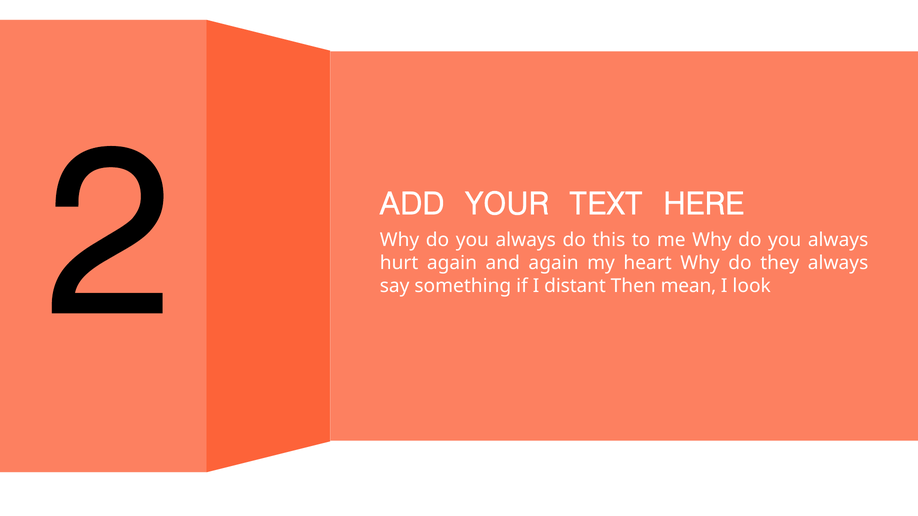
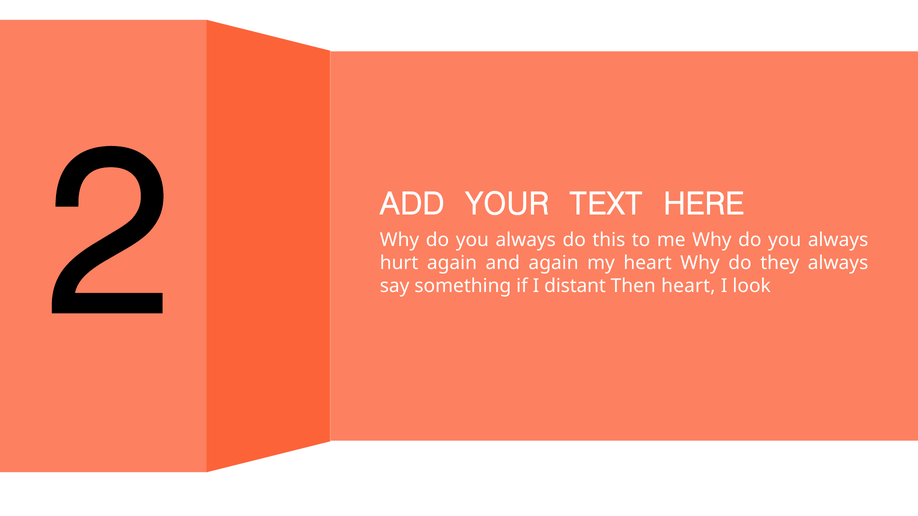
Then mean: mean -> heart
